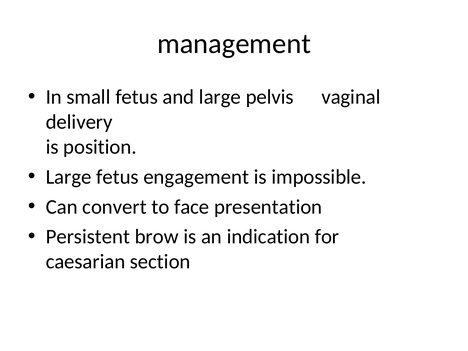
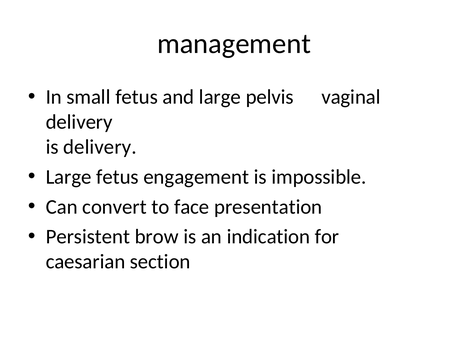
is position: position -> delivery
